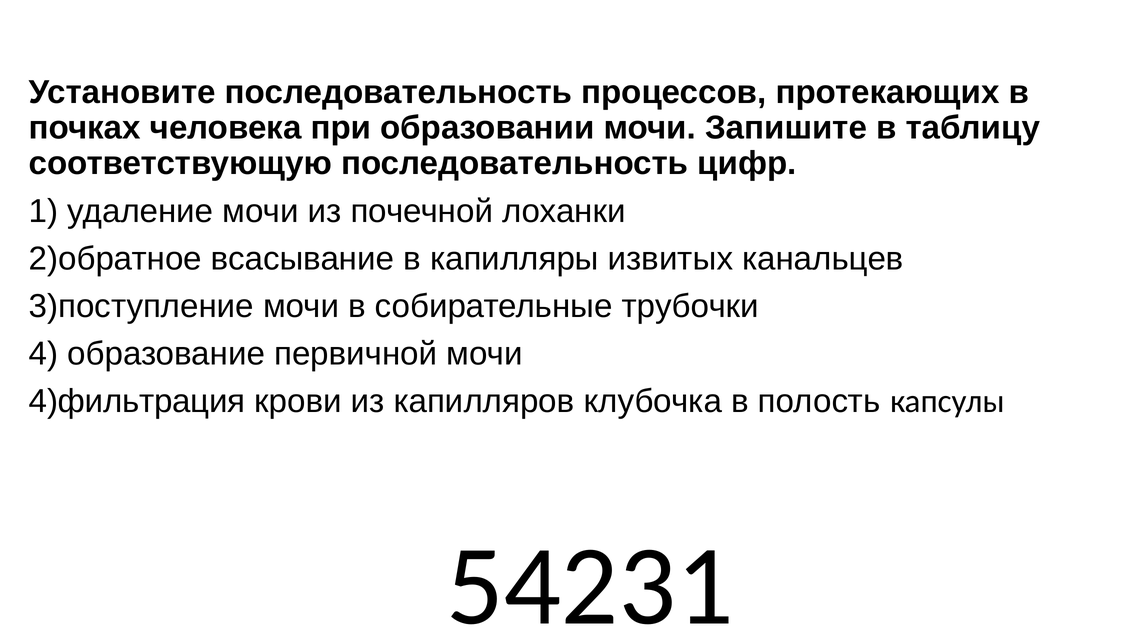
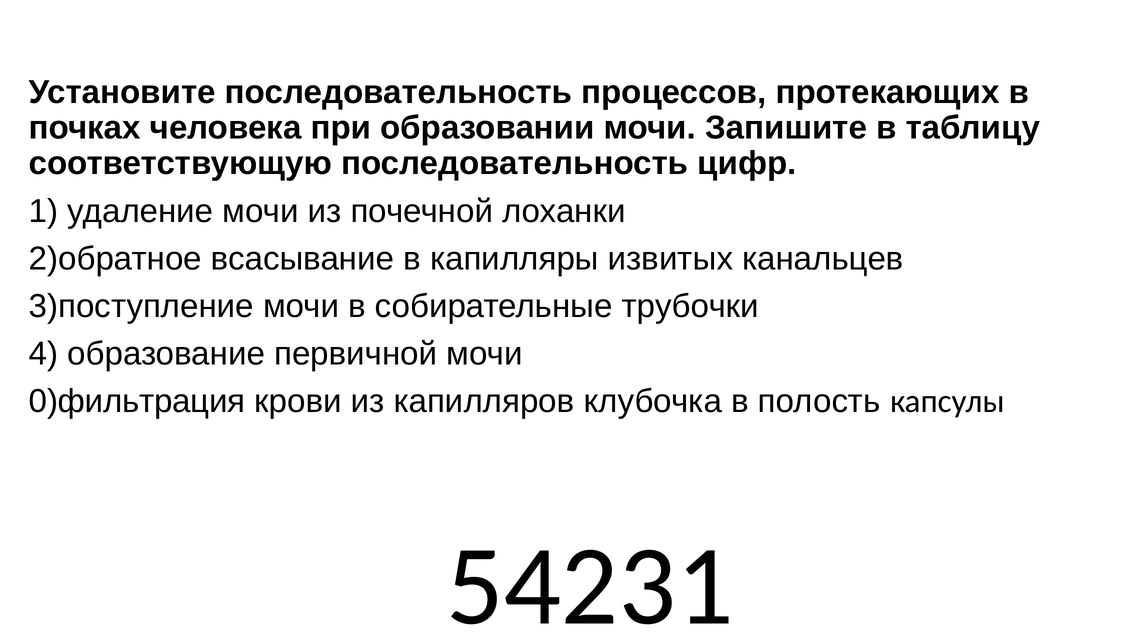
4)фильтрация: 4)фильтрация -> 0)фильтрация
